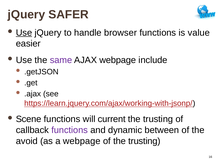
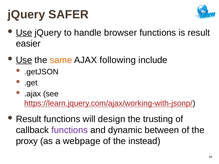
is value: value -> result
Use at (24, 60) underline: none -> present
same colour: purple -> orange
AJAX webpage: webpage -> following
Scene at (29, 119): Scene -> Result
current: current -> design
avoid: avoid -> proxy
of the trusting: trusting -> instead
